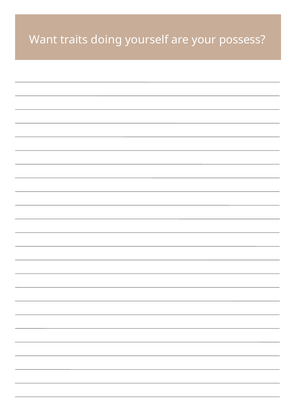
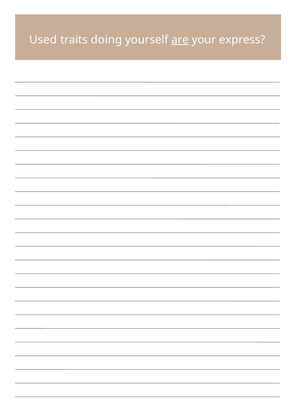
Want: Want -> Used
are underline: none -> present
possess: possess -> express
